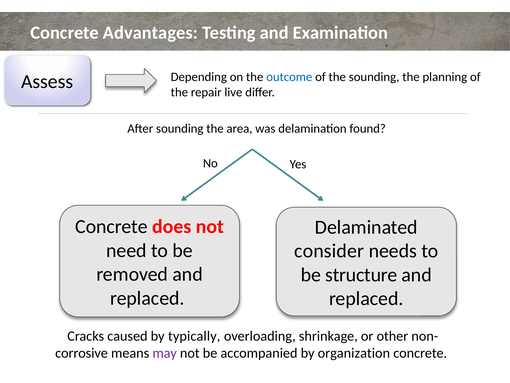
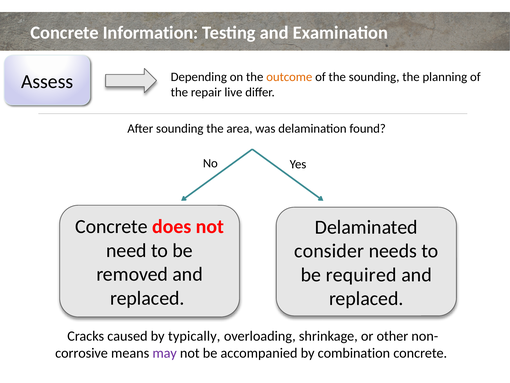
Advantages: Advantages -> Information
outcome colour: blue -> orange
structure: structure -> required
organization: organization -> combination
